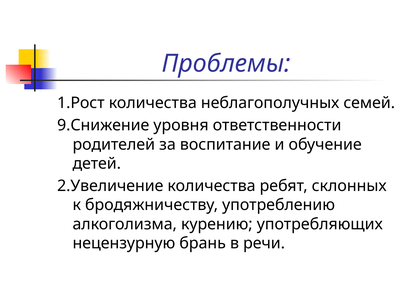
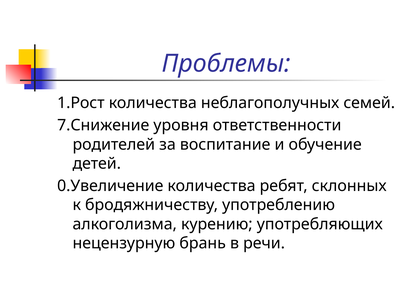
9.Снижение: 9.Снижение -> 7.Снижение
2.Увеличение: 2.Увеличение -> 0.Увеличение
